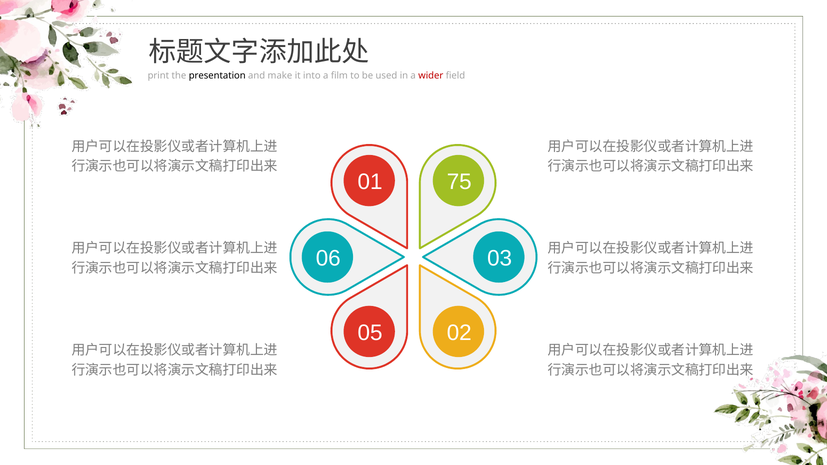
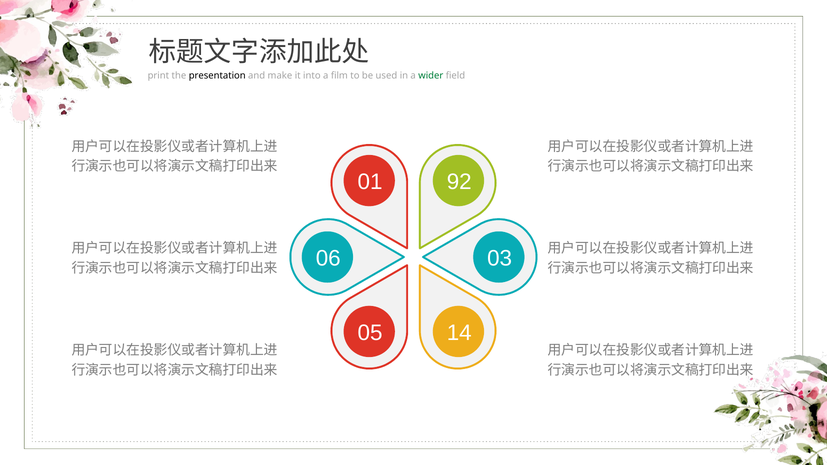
wider colour: red -> green
75: 75 -> 92
02: 02 -> 14
